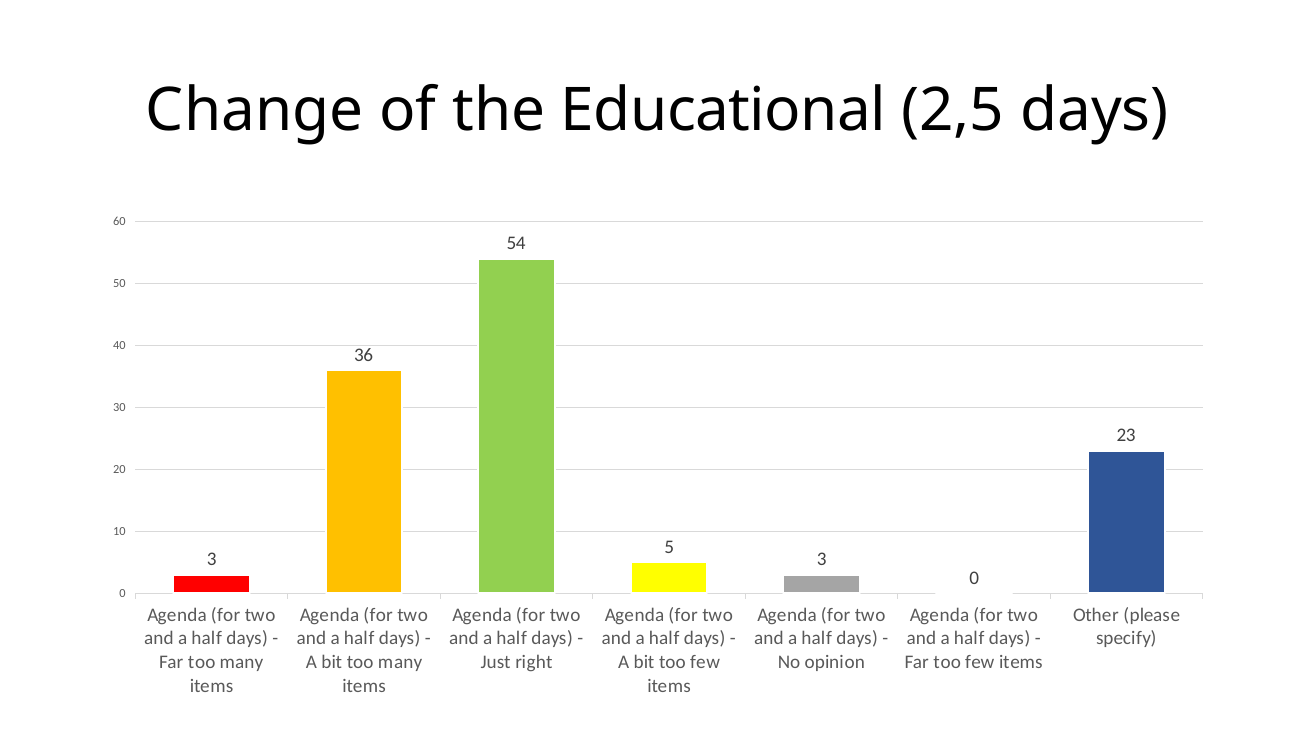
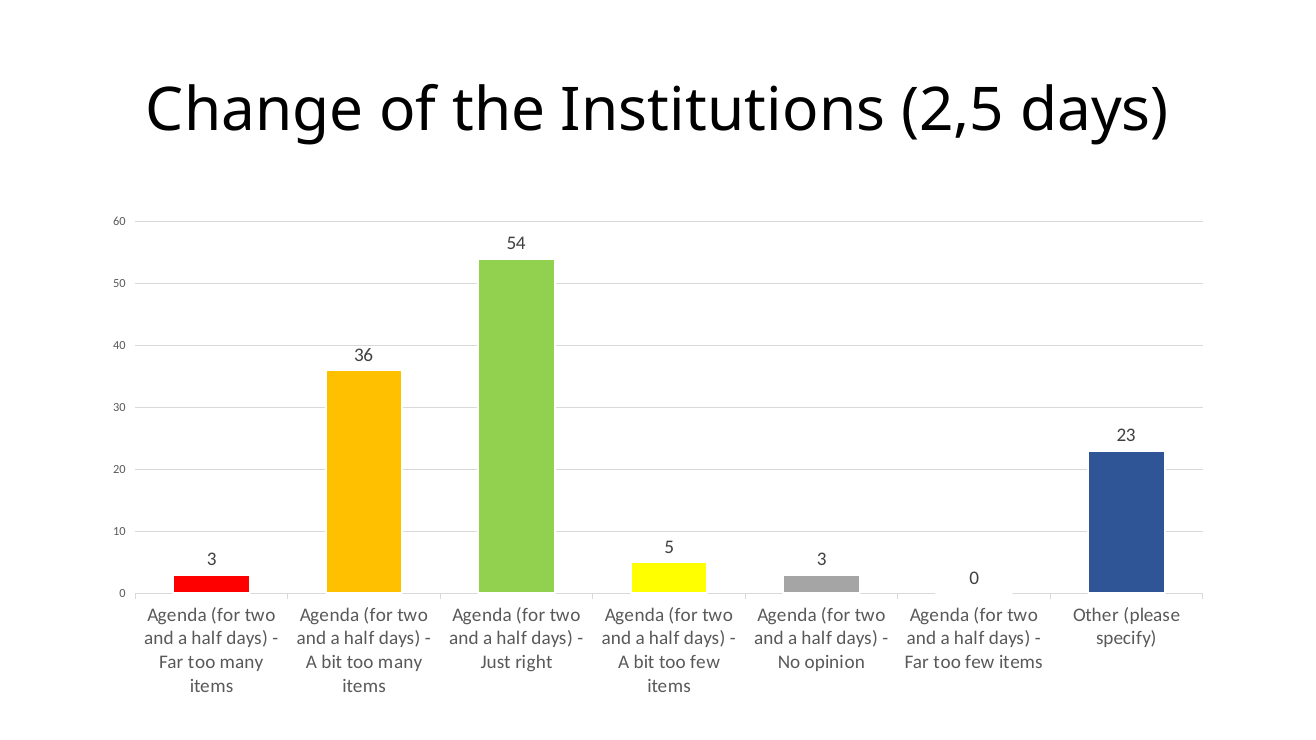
Educational: Educational -> Institutions
